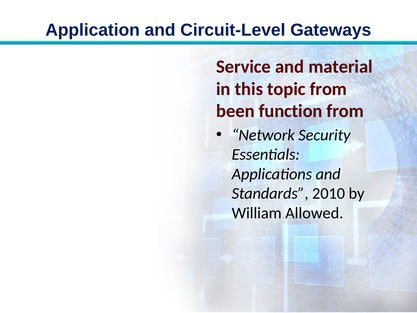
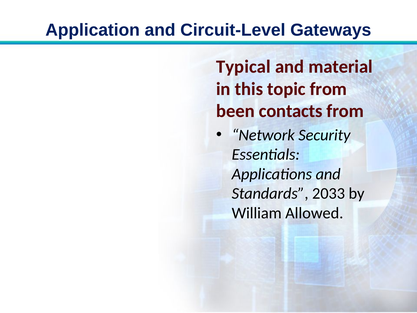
Service: Service -> Typical
function: function -> contacts
2010: 2010 -> 2033
